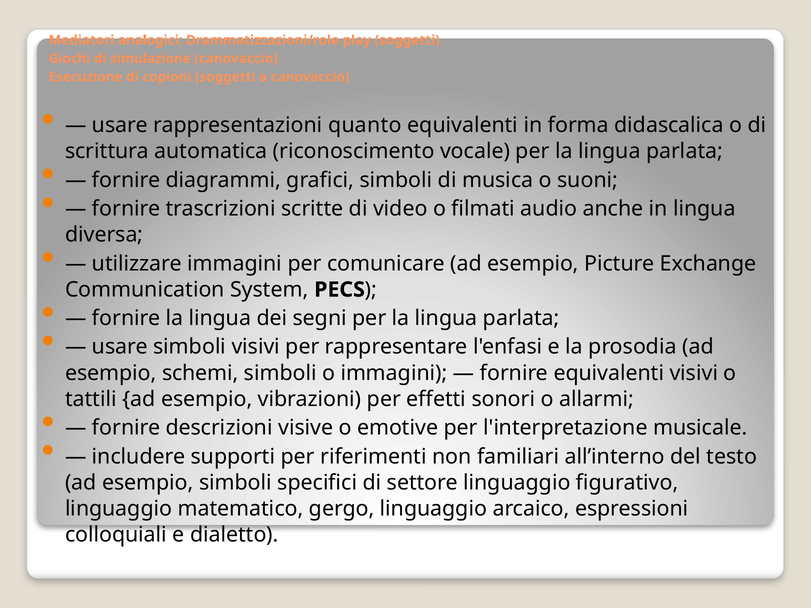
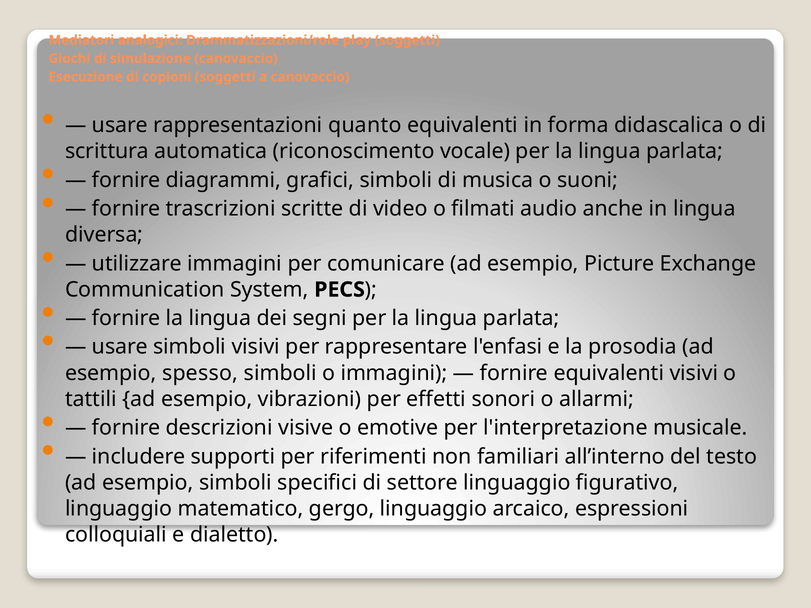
schemi: schemi -> spesso
